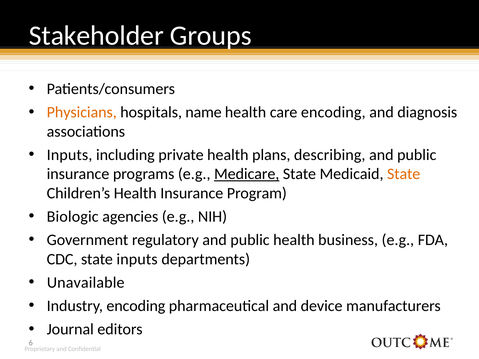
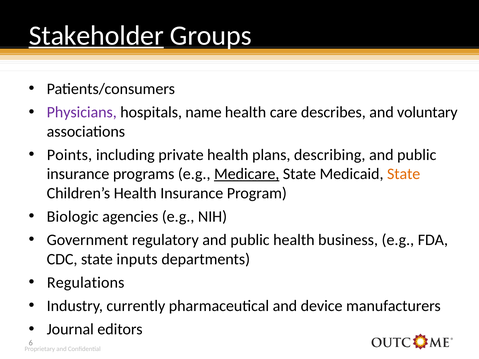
Stakeholder underline: none -> present
Physicians colour: orange -> purple
care encoding: encoding -> describes
diagnosis: diagnosis -> voluntary
Inputs at (70, 155): Inputs -> Points
Unavailable: Unavailable -> Regulations
Industry encoding: encoding -> currently
